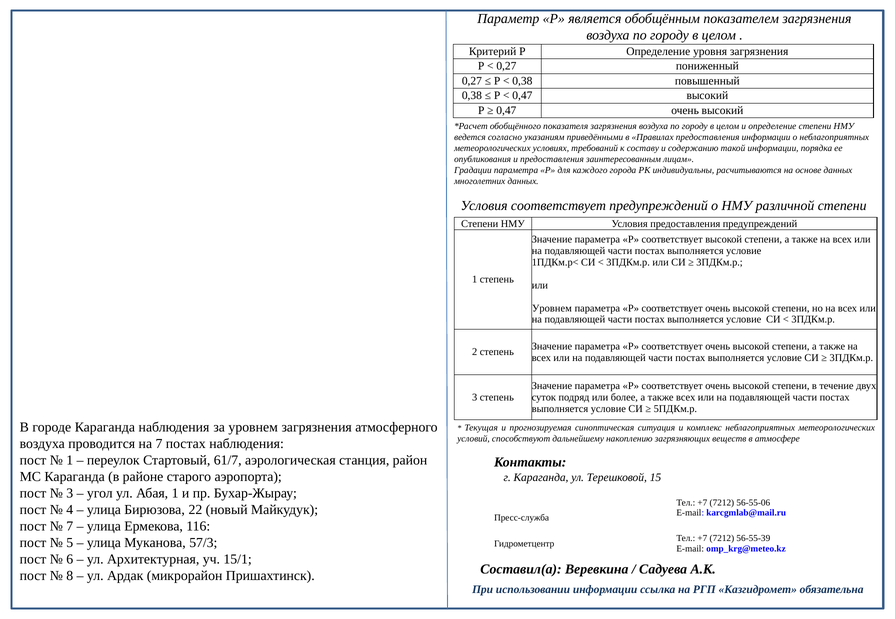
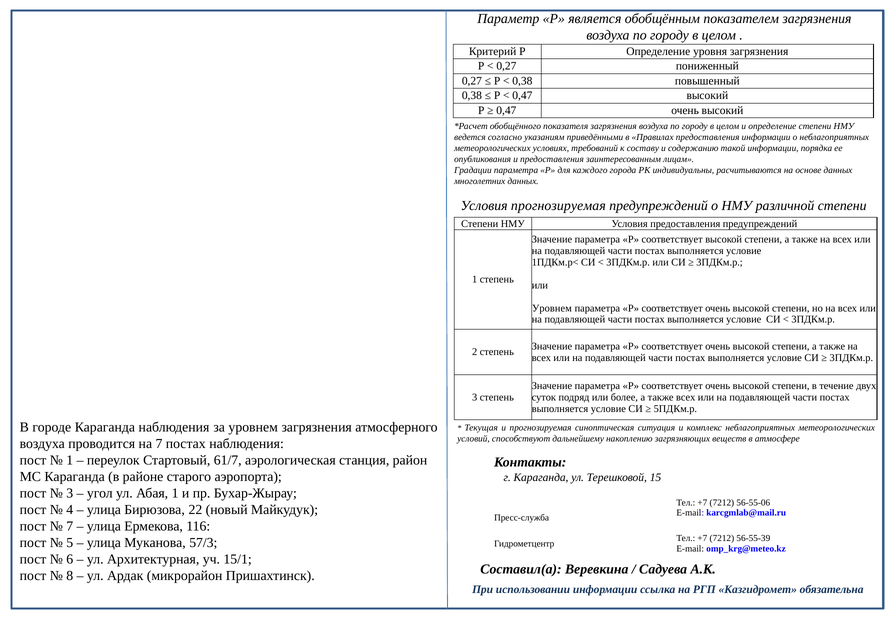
Условия соответствует: соответствует -> прогнозируемая
